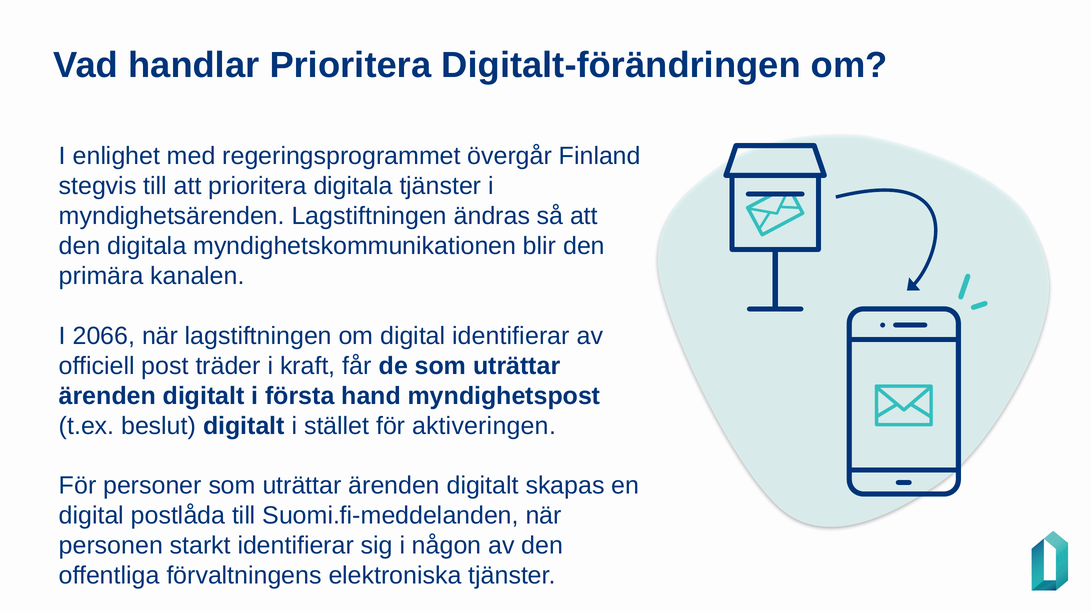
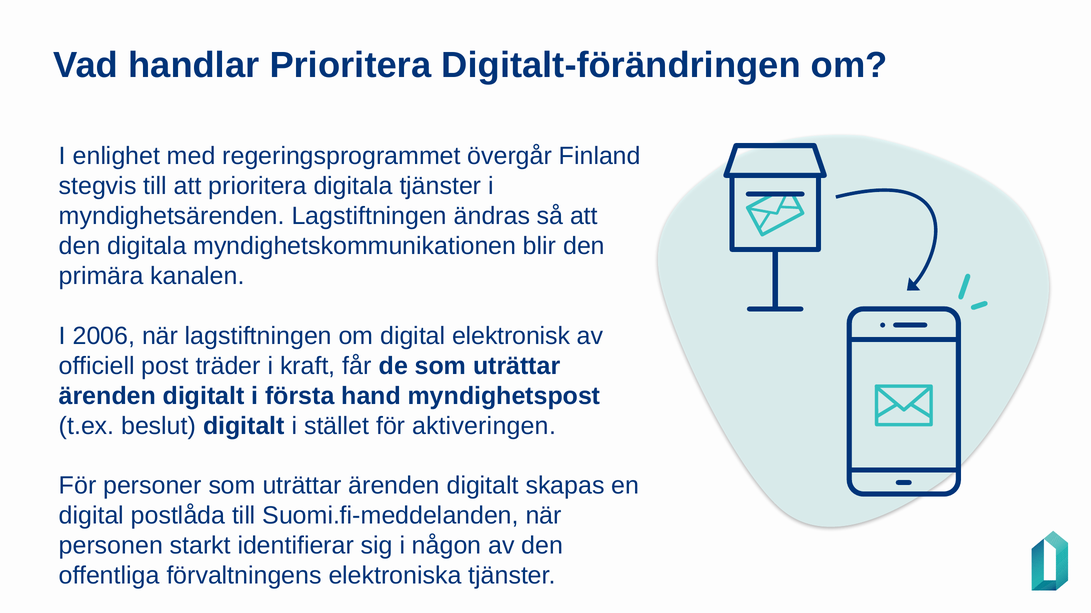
2066: 2066 -> 2006
digital identifierar: identifierar -> elektronisk
